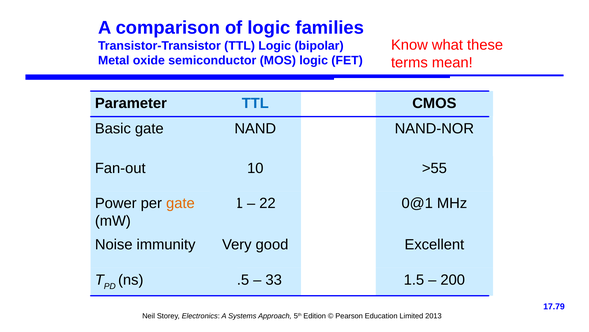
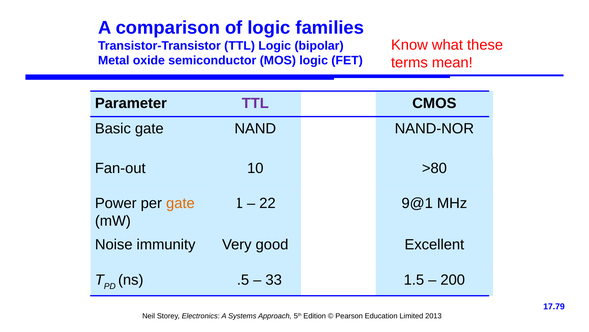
TTL at (255, 103) colour: blue -> purple
>55: >55 -> >80
0@1: 0@1 -> 9@1
